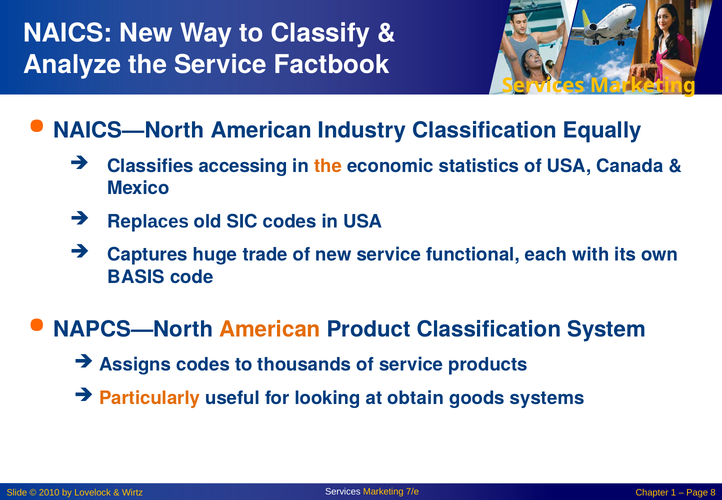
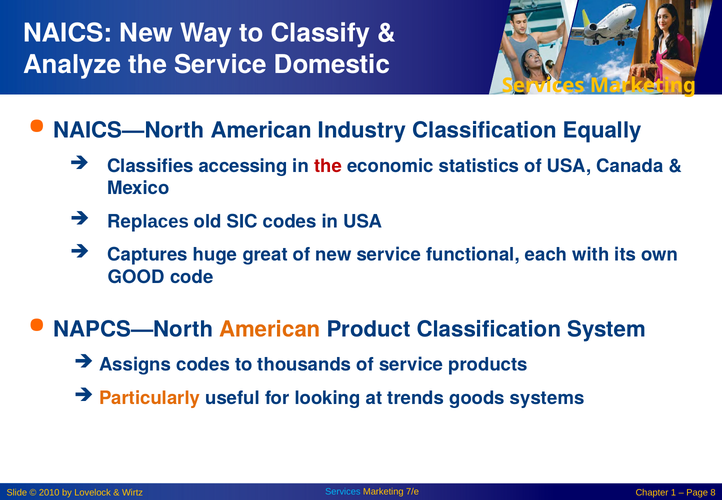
Factbook: Factbook -> Domestic
the at (328, 166) colour: orange -> red
trade: trade -> great
BASIS: BASIS -> GOOD
obtain: obtain -> trends
Services at (343, 492) colour: white -> light blue
